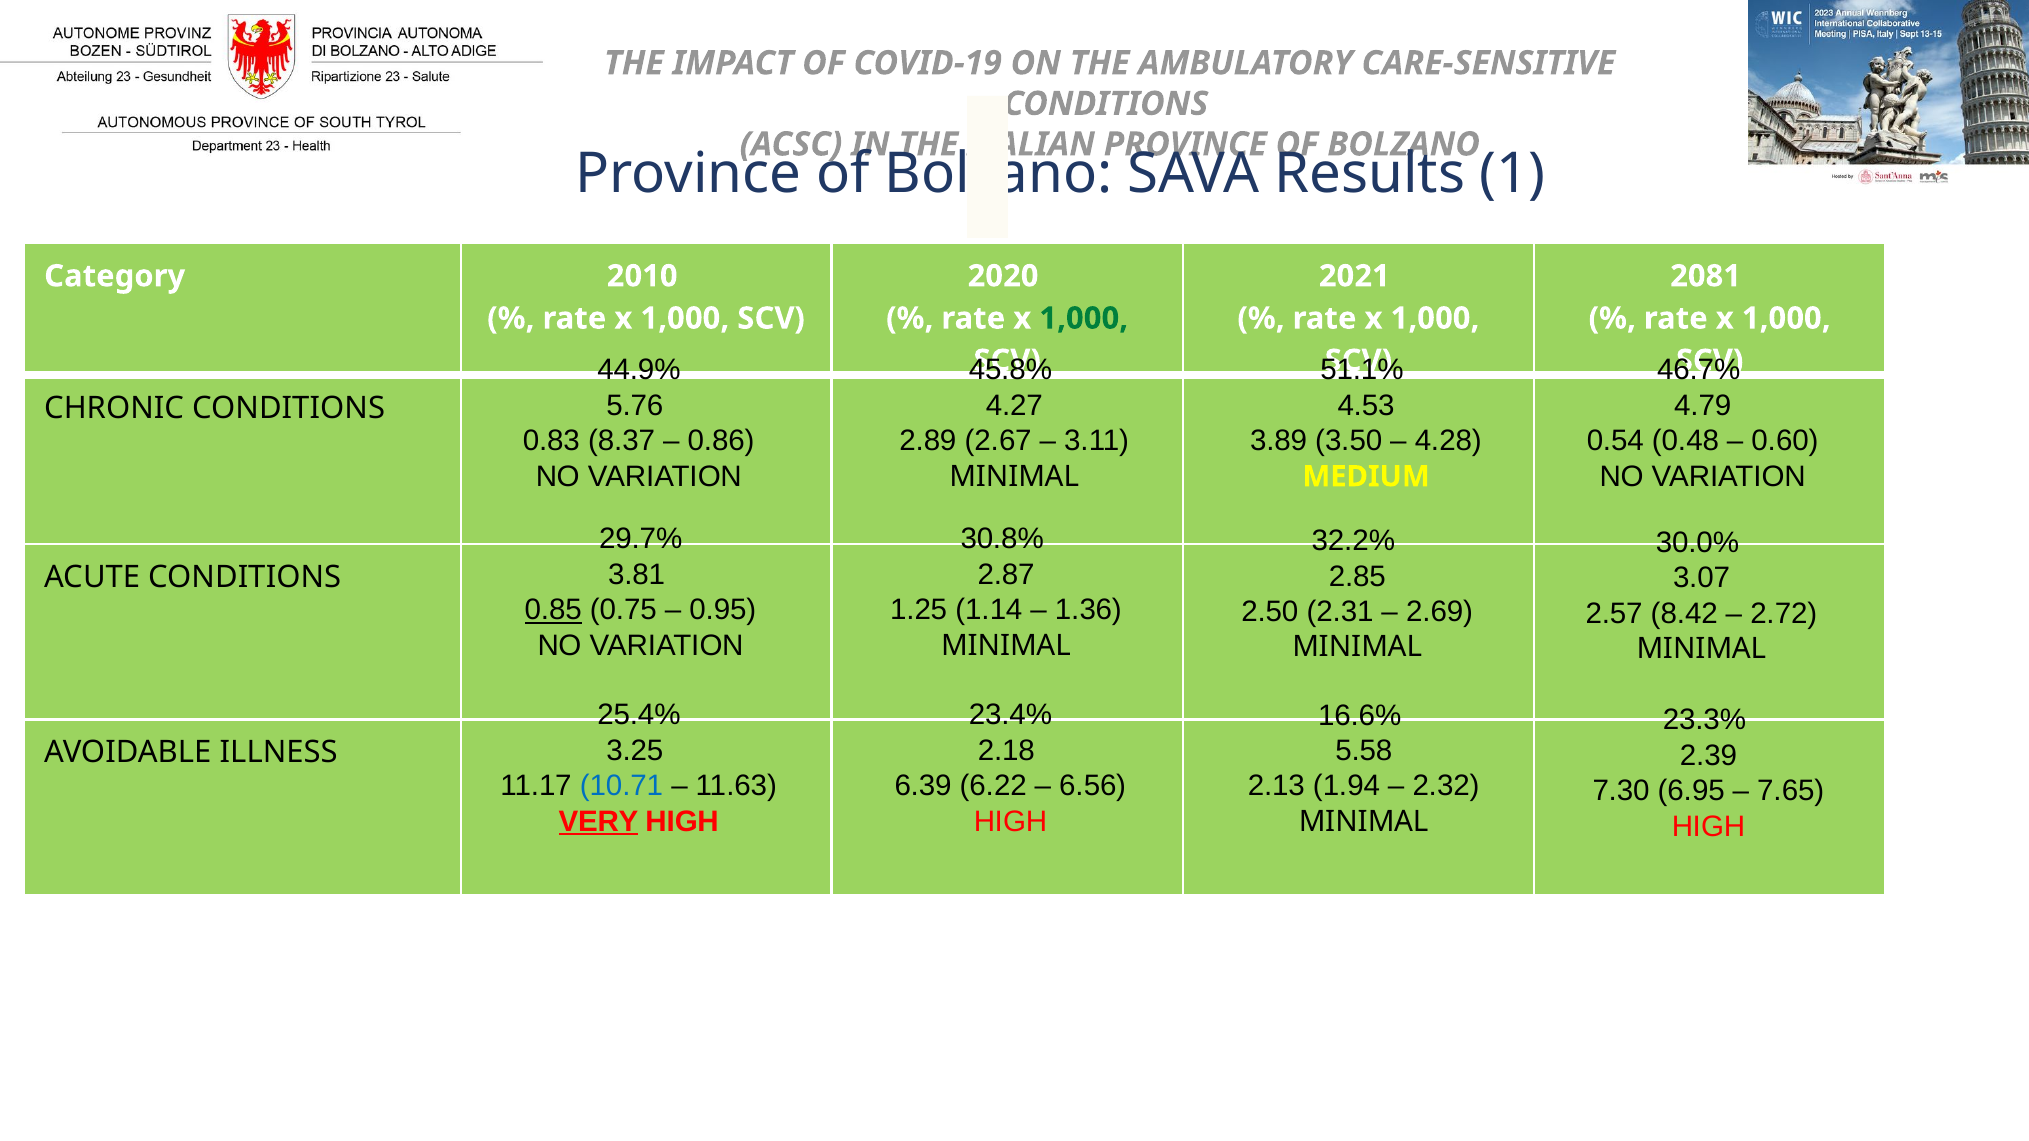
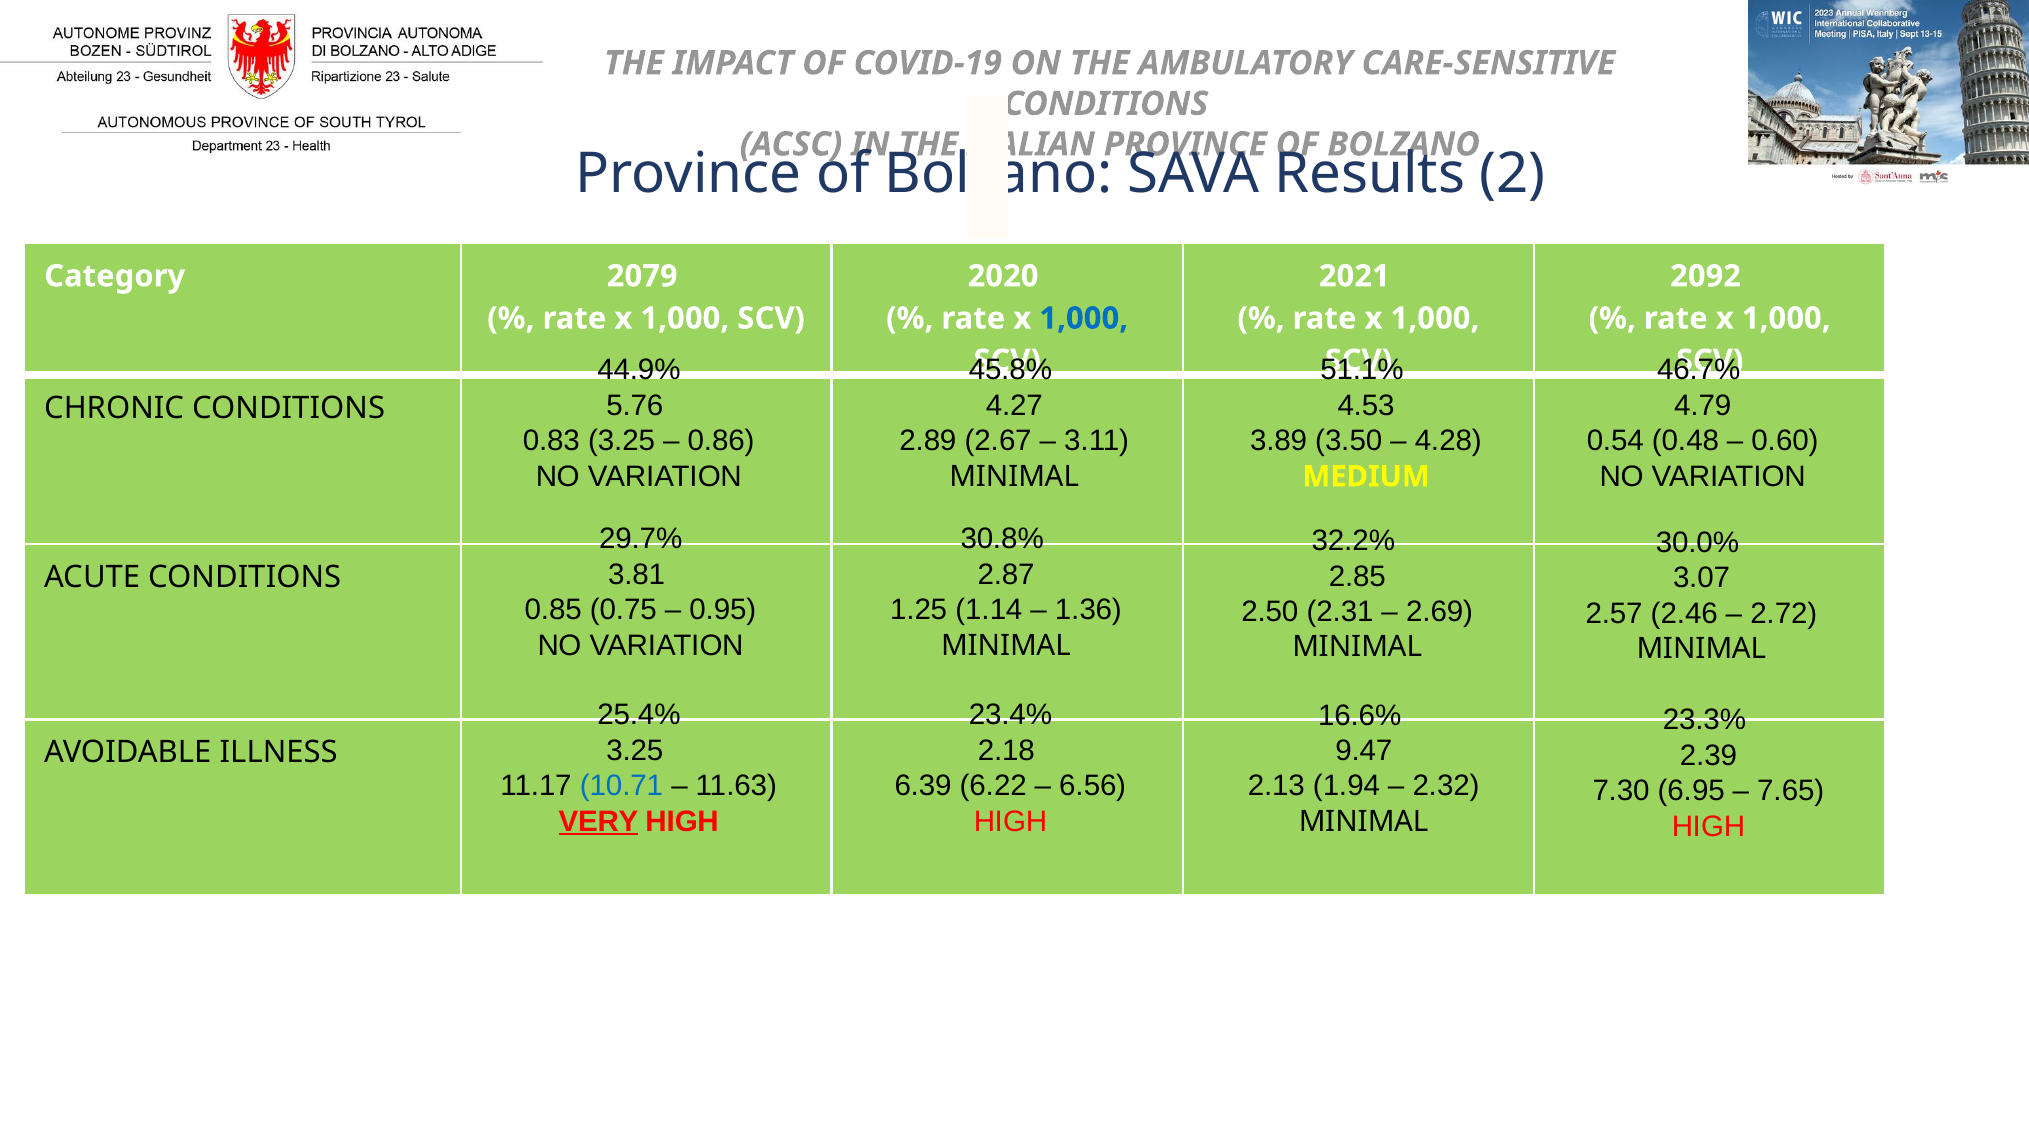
1: 1 -> 2
2010: 2010 -> 2079
2081: 2081 -> 2092
1,000 at (1084, 318) colour: green -> blue
0.83 8.37: 8.37 -> 3.25
0.85 underline: present -> none
8.42: 8.42 -> 2.46
5.58: 5.58 -> 9.47
